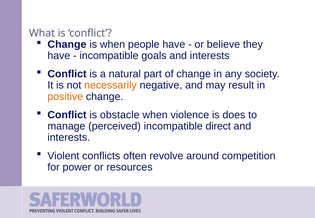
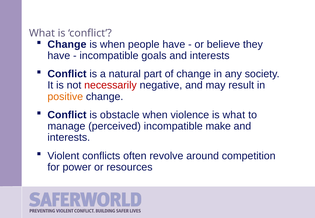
necessarily colour: orange -> red
is does: does -> what
direct: direct -> make
